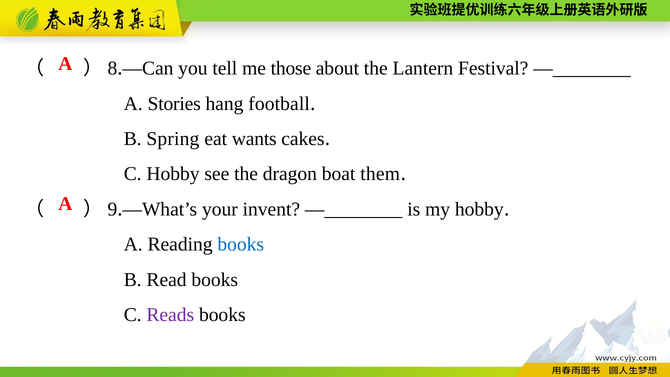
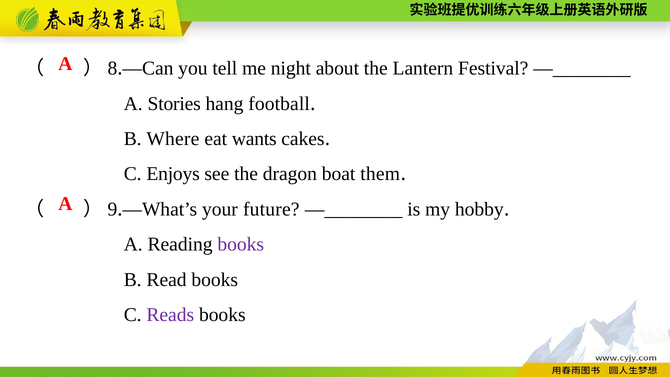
those: those -> night
Spring: Spring -> Where
C Hobby: Hobby -> Enjoys
invent: invent -> future
books at (241, 244) colour: blue -> purple
